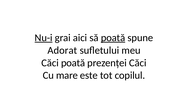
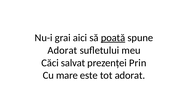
Nu-i underline: present -> none
Căci poată: poată -> salvat
prezenței Căci: Căci -> Prin
tot copilul: copilul -> adorat
